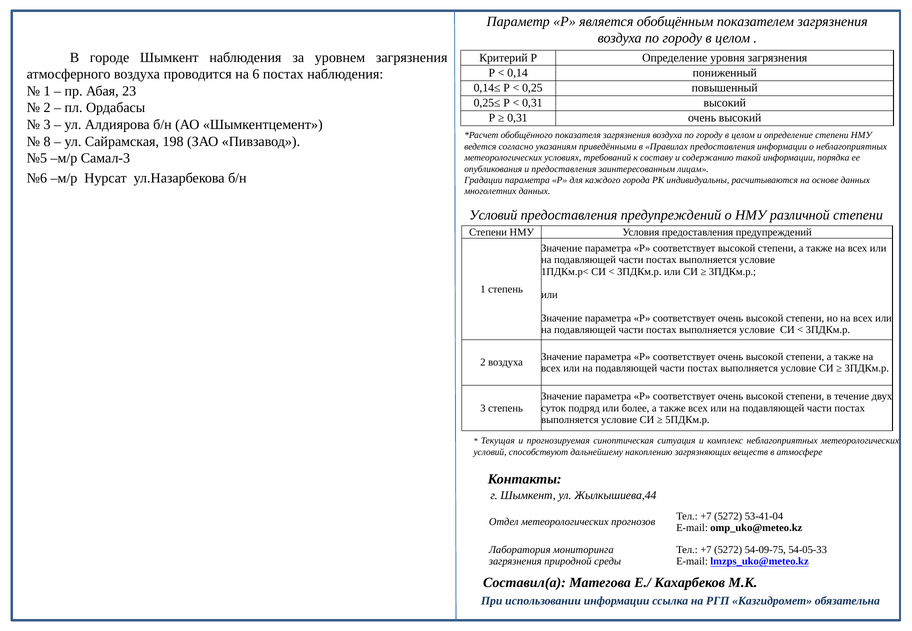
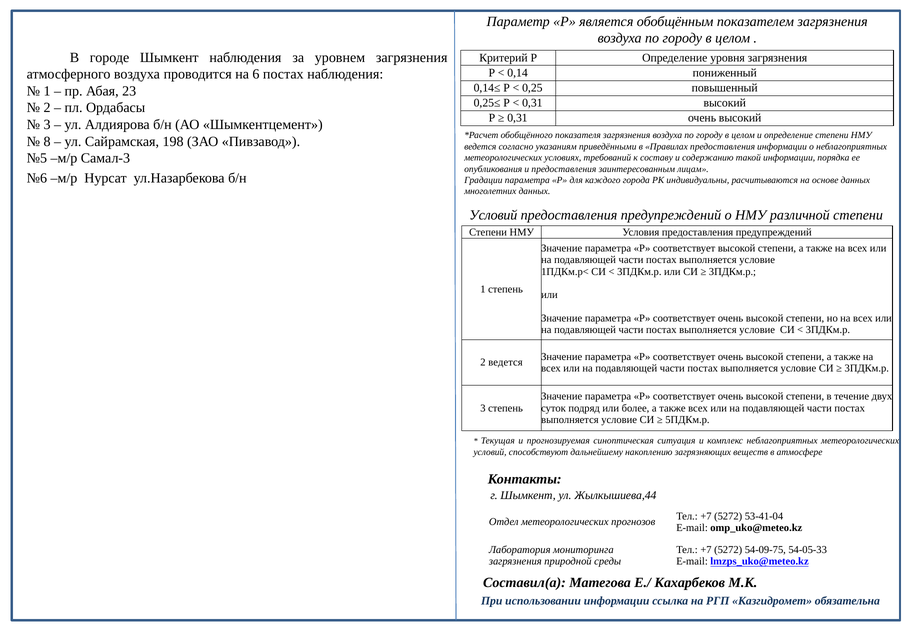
2 воздуха: воздуха -> ведется
